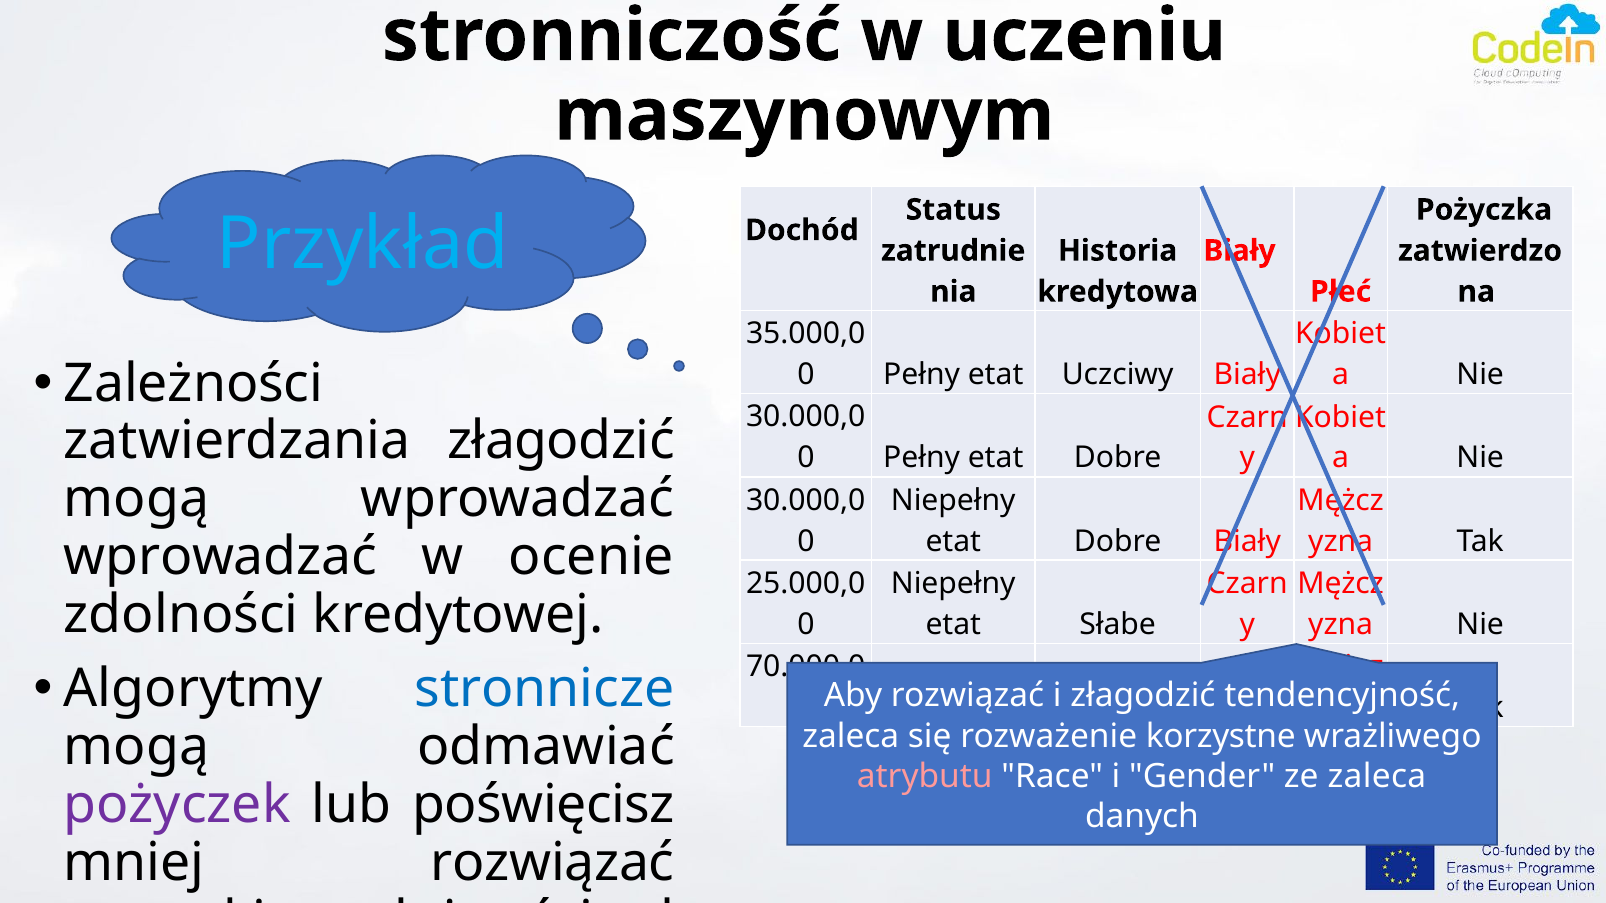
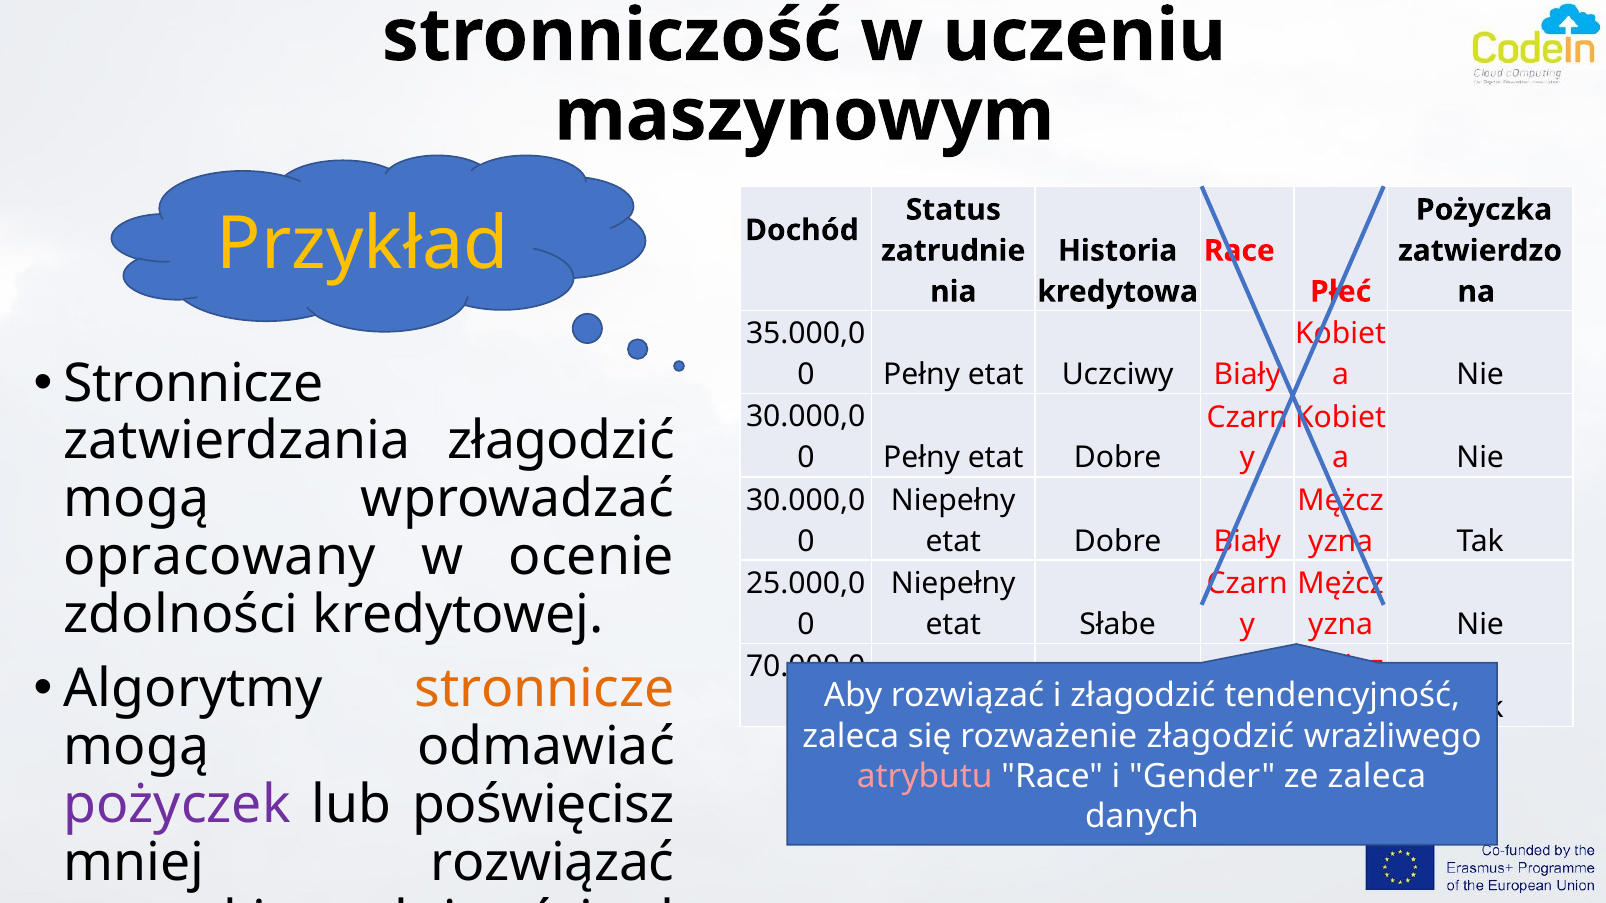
Przykład colour: light blue -> yellow
Biały at (1239, 251): Biały -> Race
Zależności at (193, 384): Zależności -> Stronnicze
wprowadzać at (220, 557): wprowadzać -> opracowany
stronnicze at (545, 690) colour: blue -> orange
rozważenie korzystne: korzystne -> złagodzić
